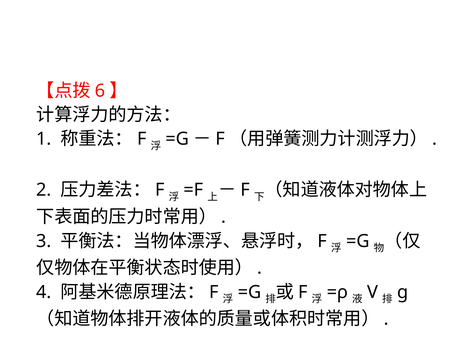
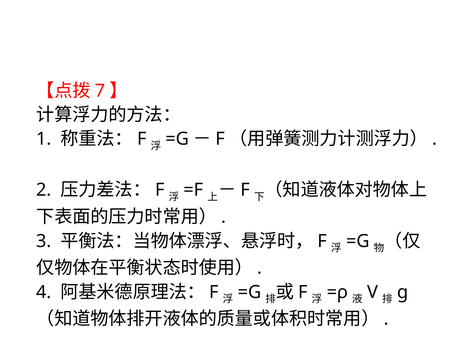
6: 6 -> 7
